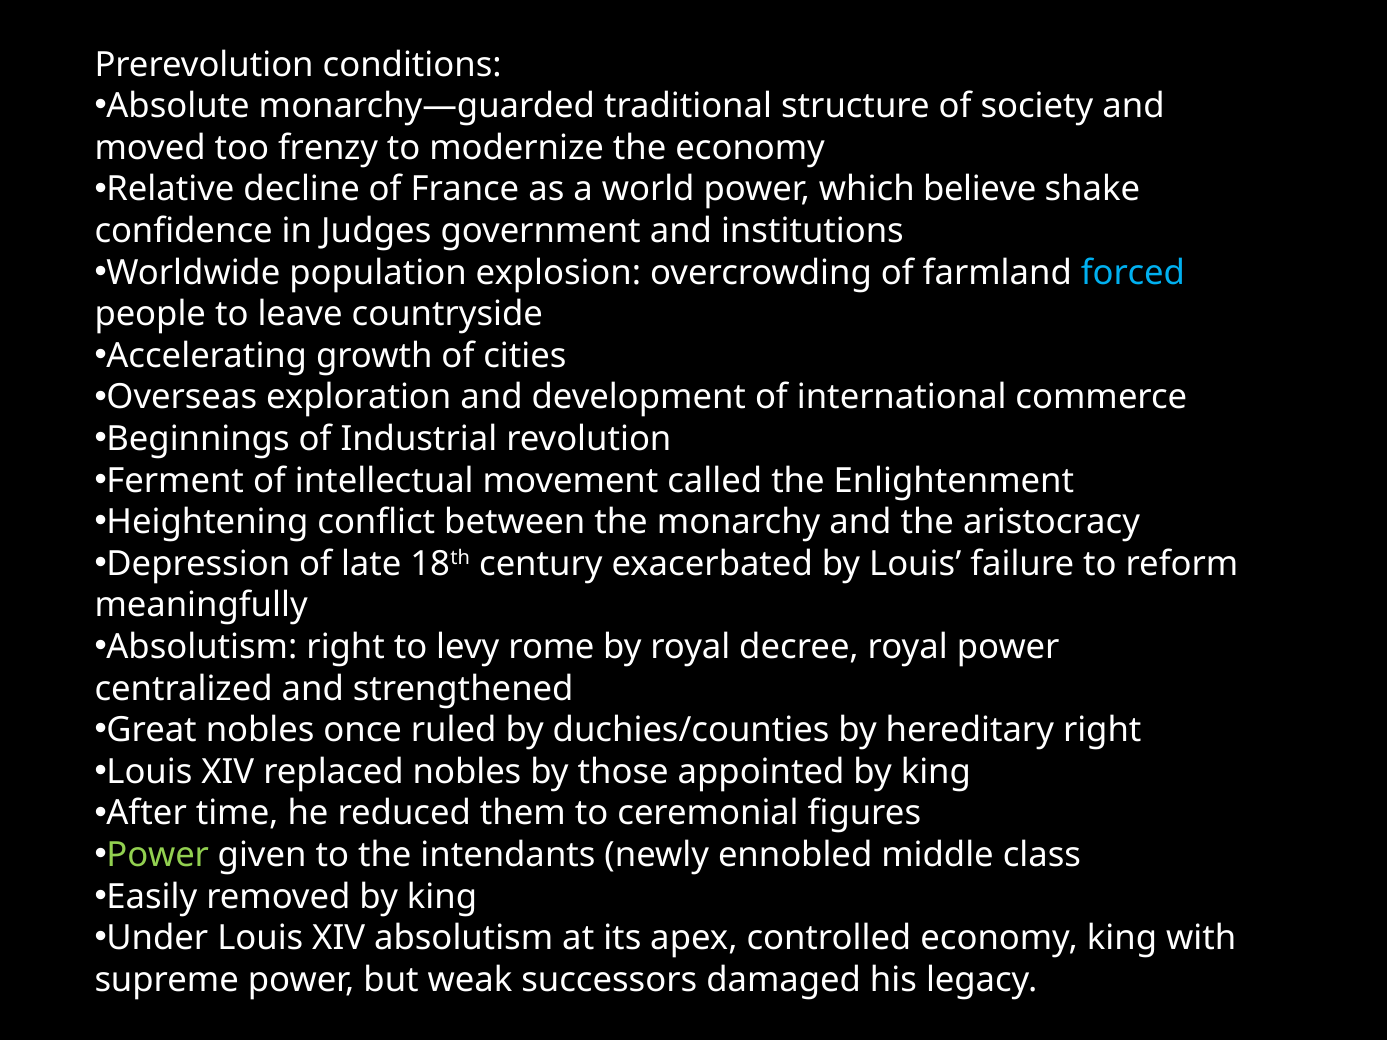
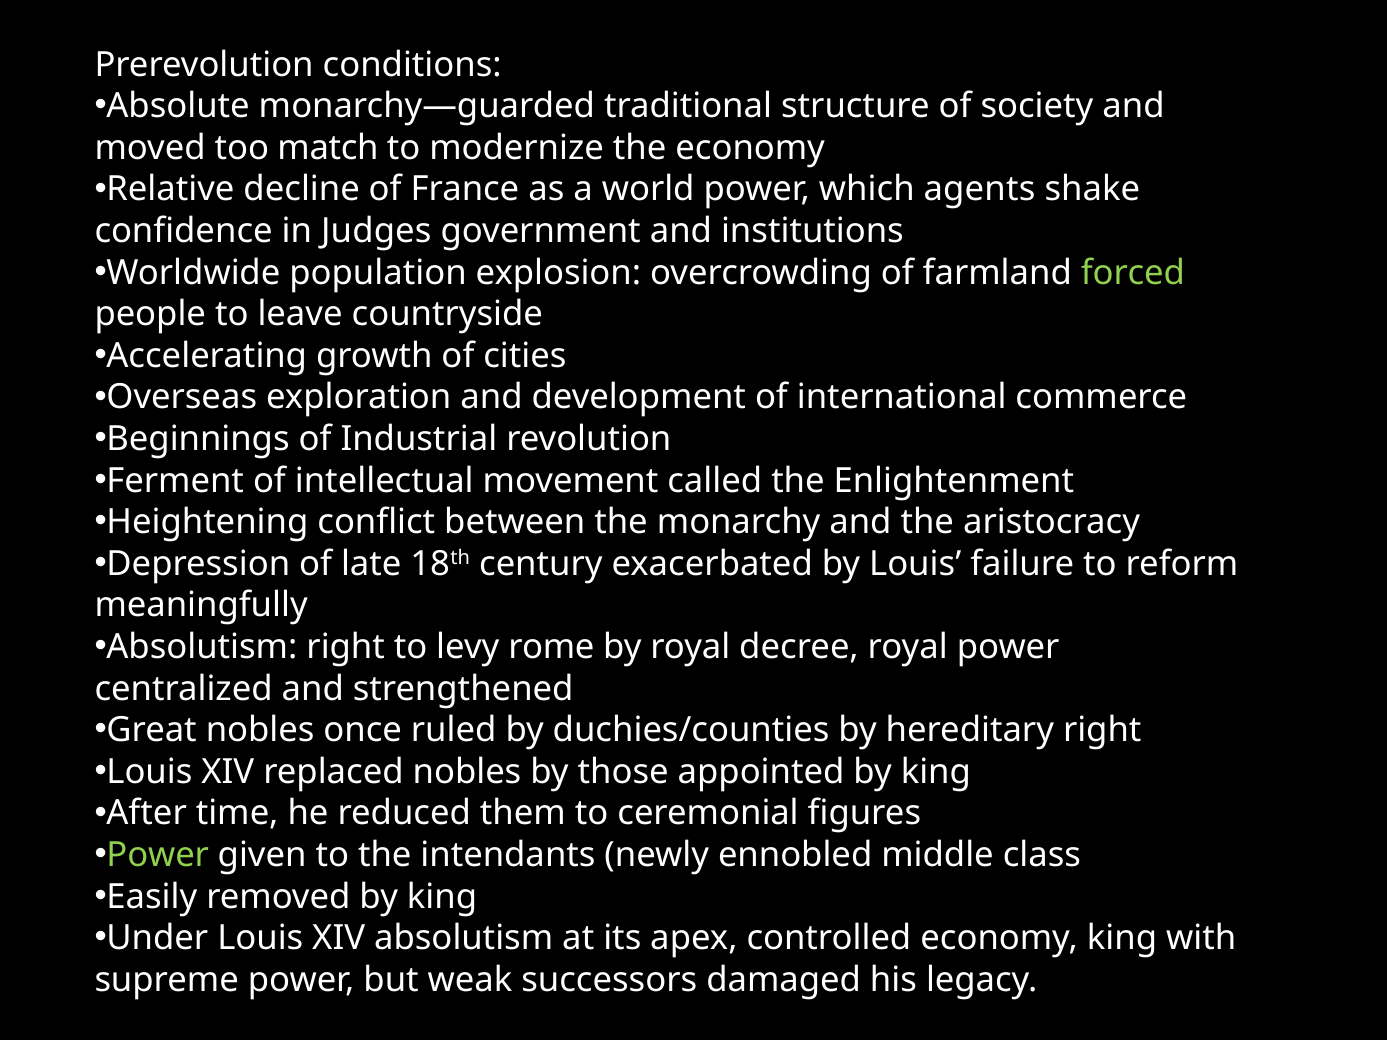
frenzy: frenzy -> match
believe: believe -> agents
forced colour: light blue -> light green
